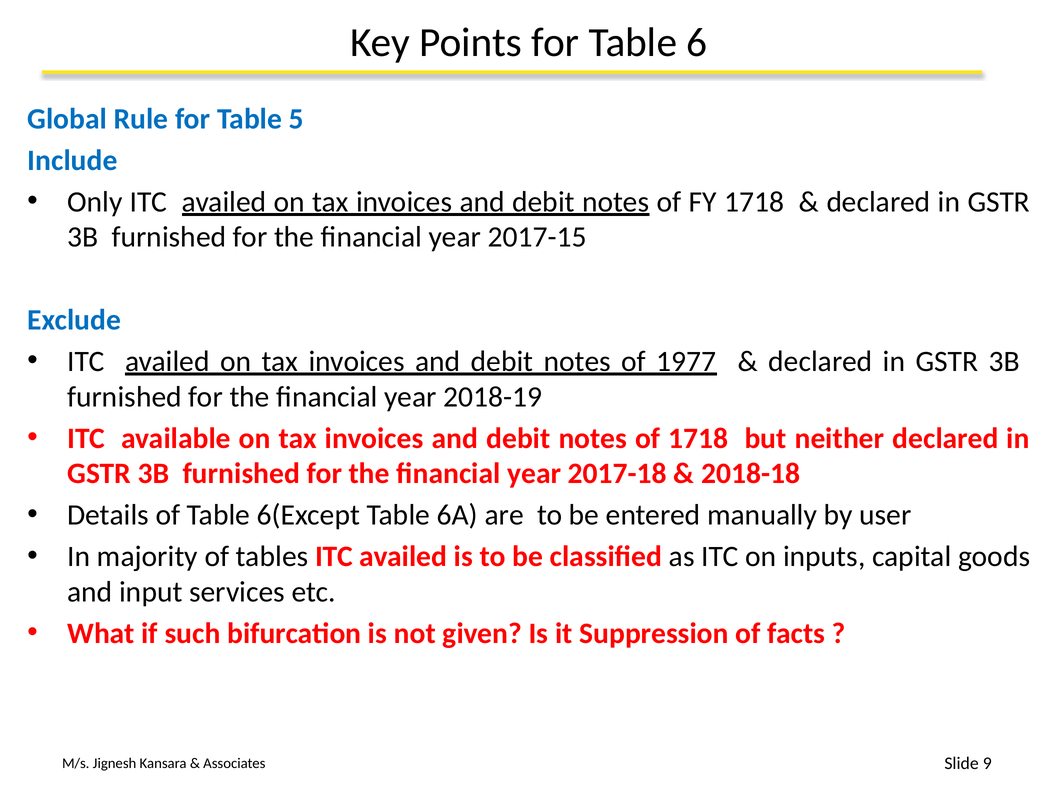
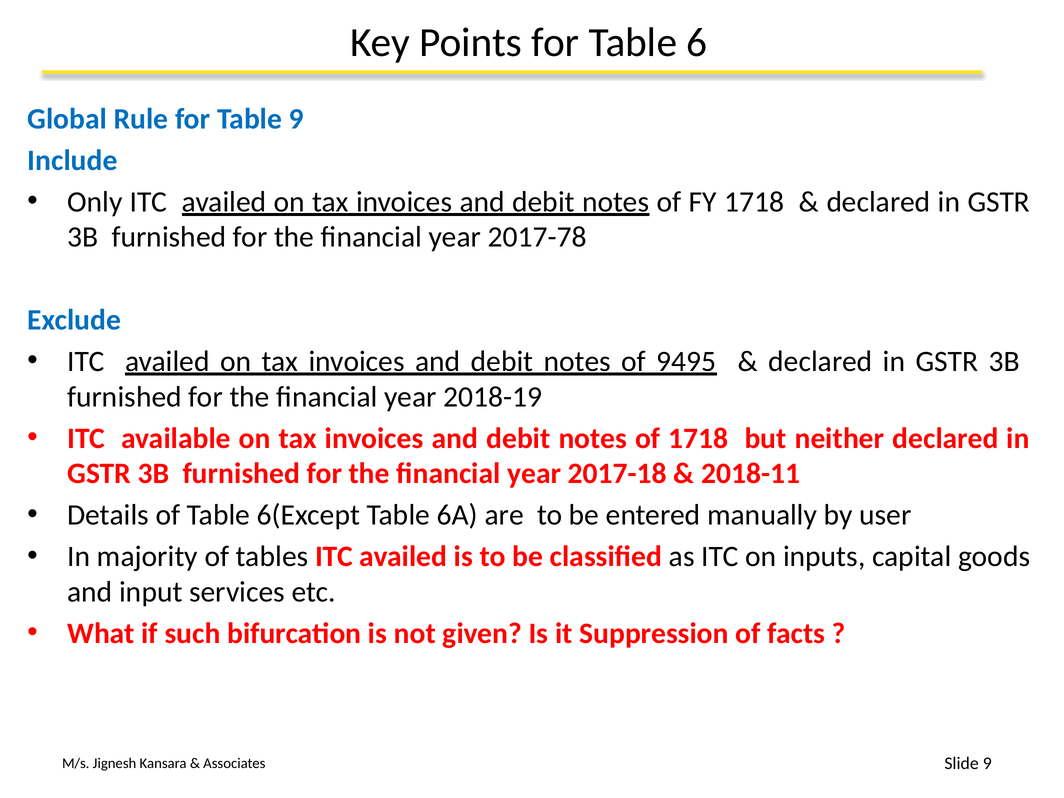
Table 5: 5 -> 9
2017-15: 2017-15 -> 2017-78
1977: 1977 -> 9495
2018-18: 2018-18 -> 2018-11
